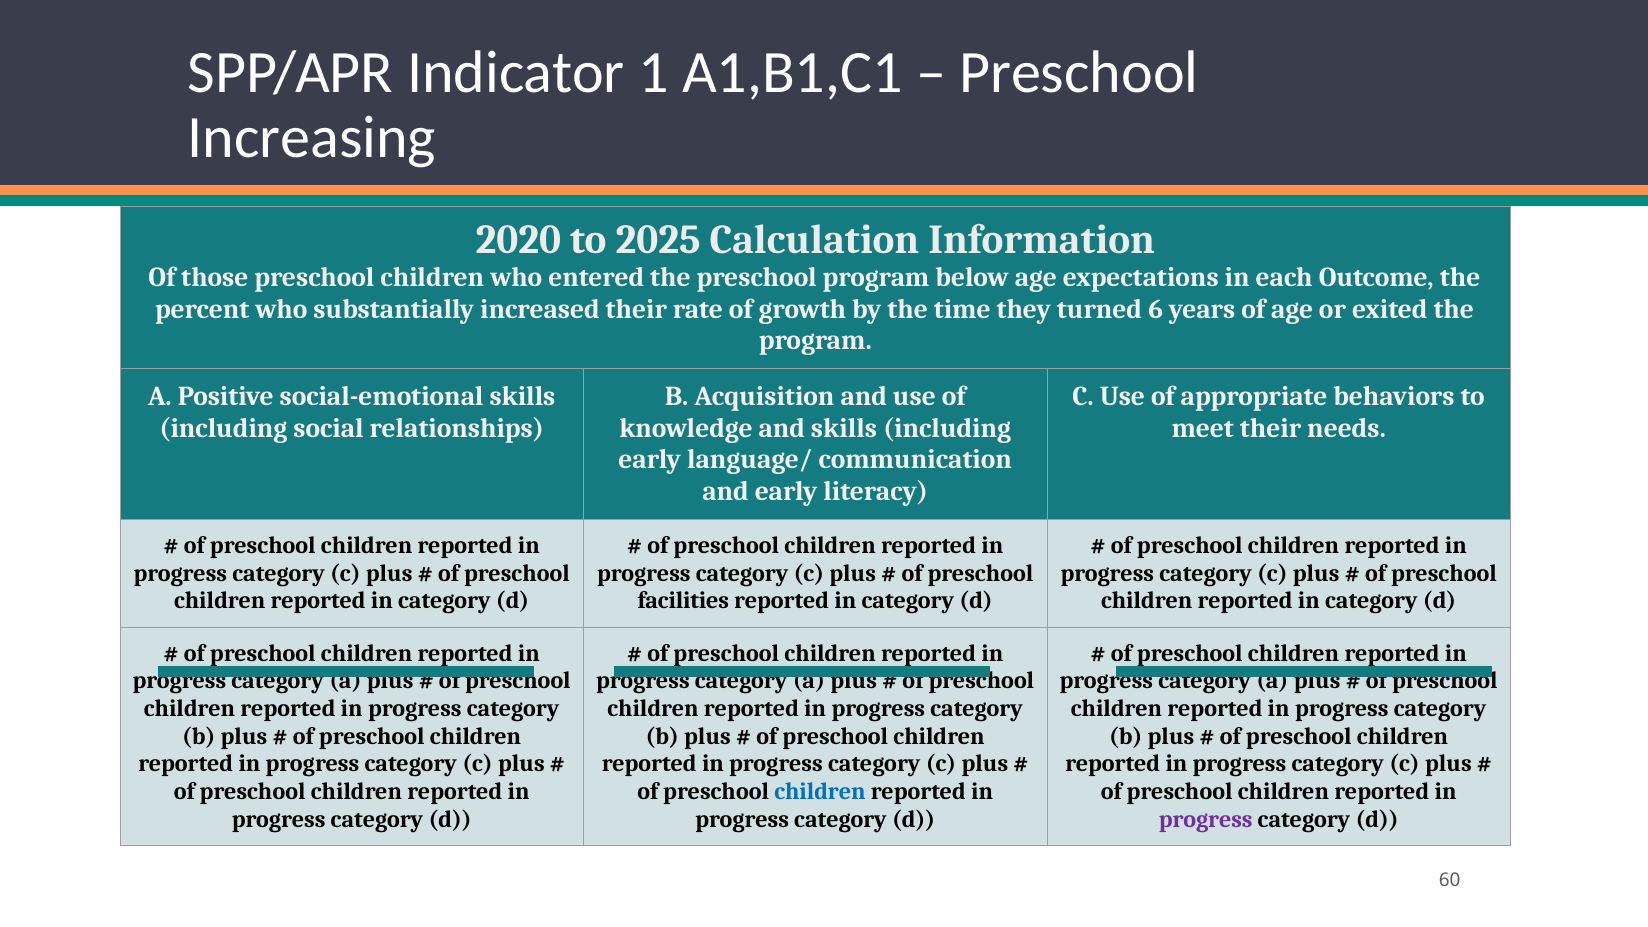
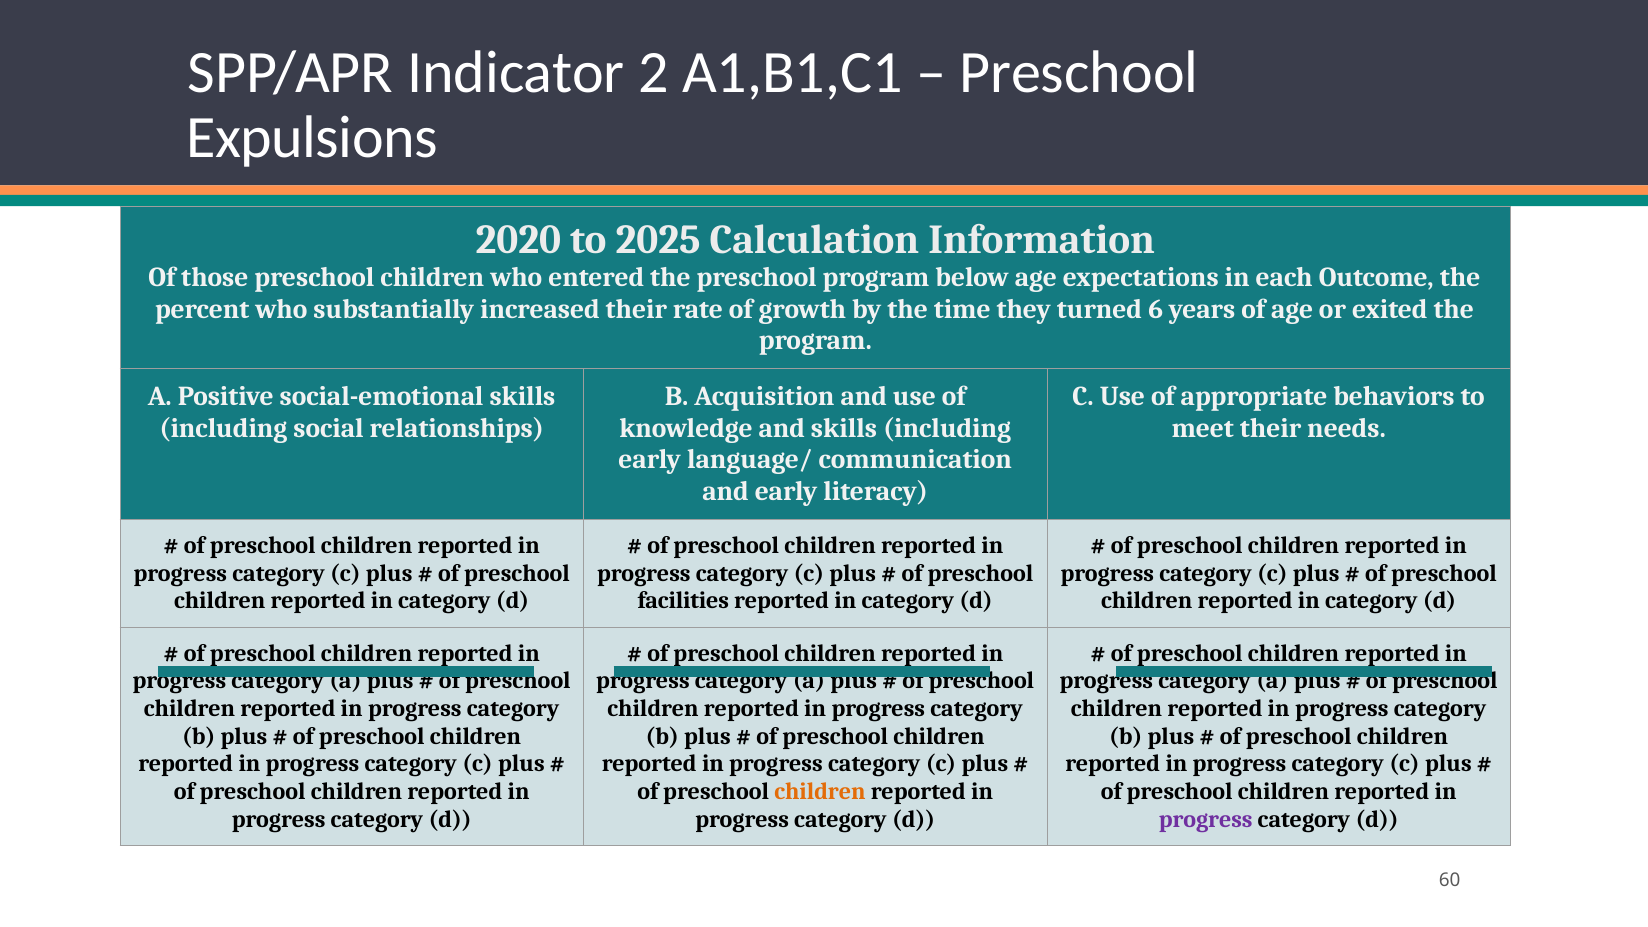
1: 1 -> 2
Increasing: Increasing -> Expulsions
children at (820, 791) colour: blue -> orange
